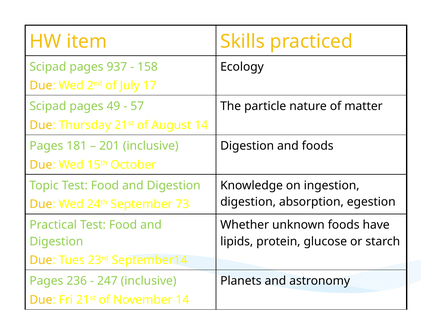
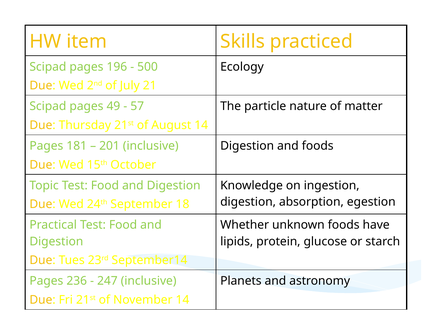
937: 937 -> 196
158: 158 -> 500
17: 17 -> 21
73: 73 -> 18
